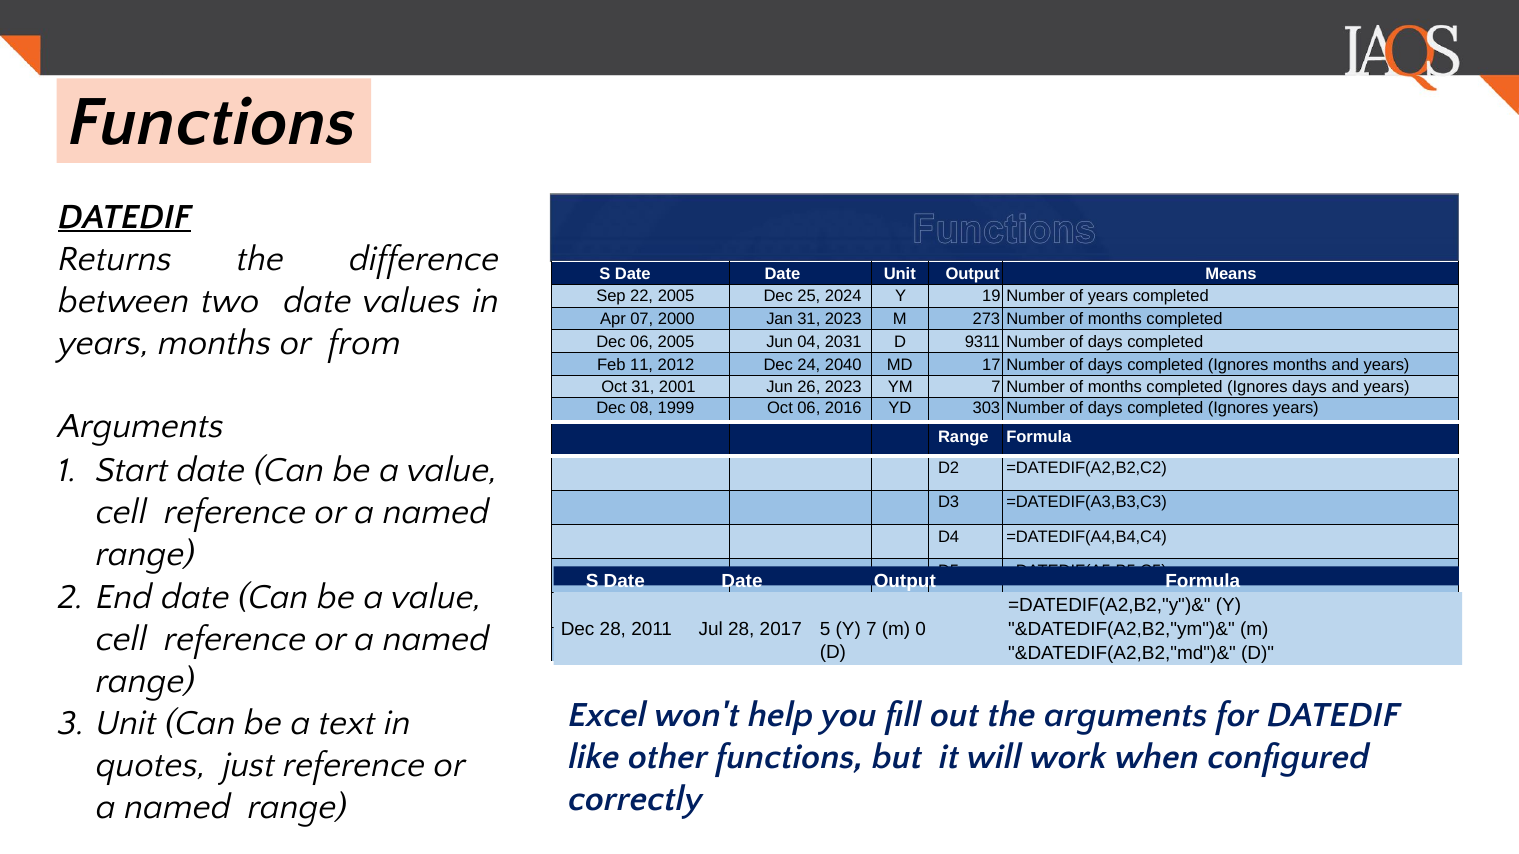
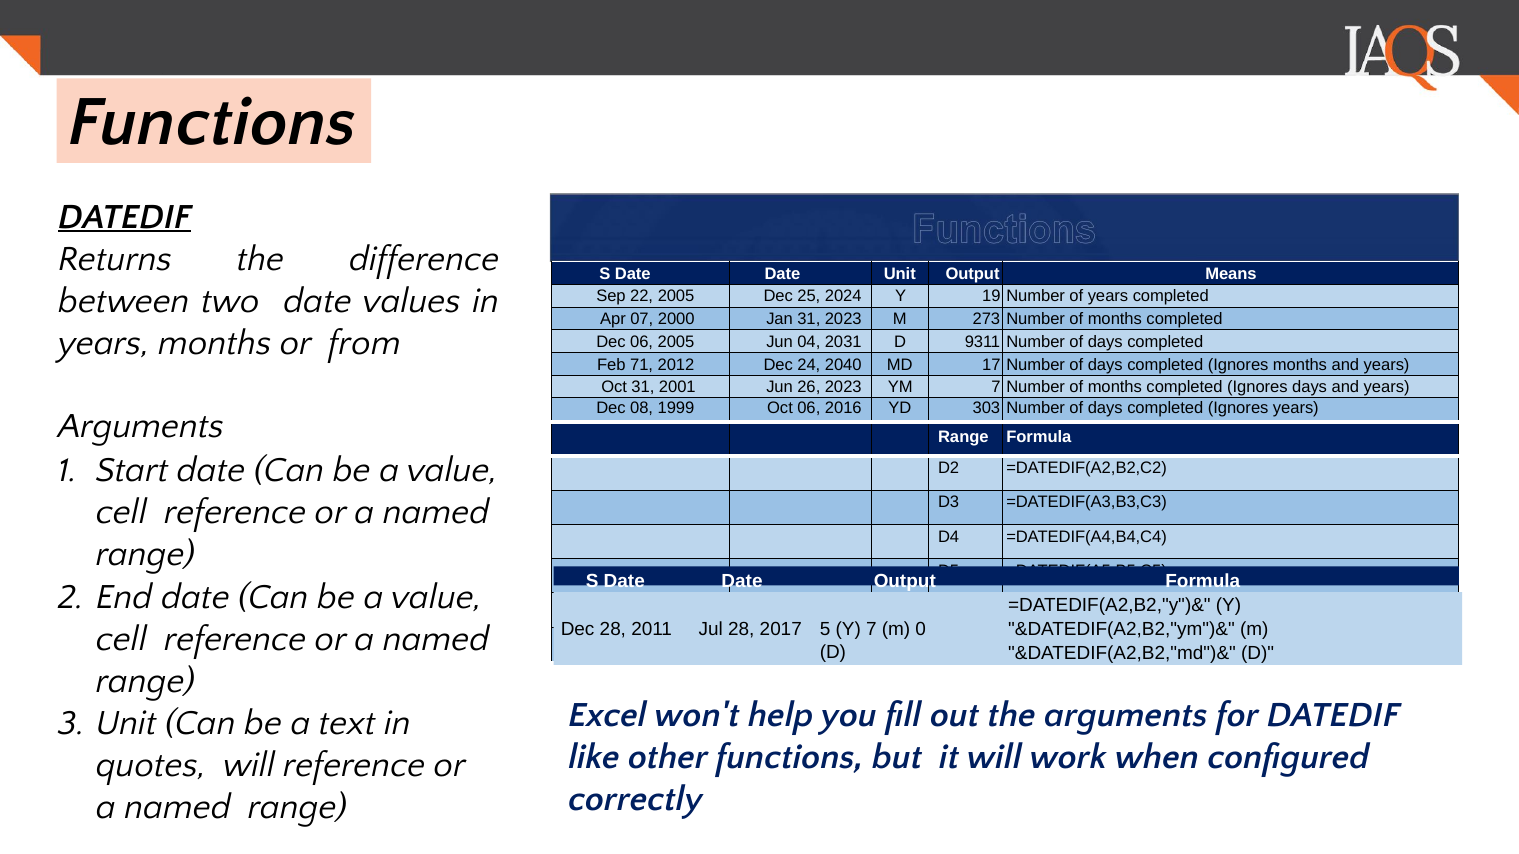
11: 11 -> 71
quotes just: just -> will
